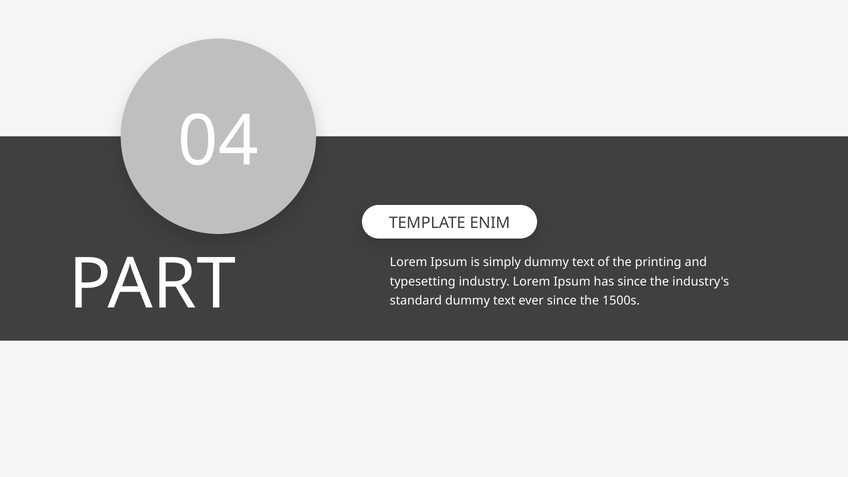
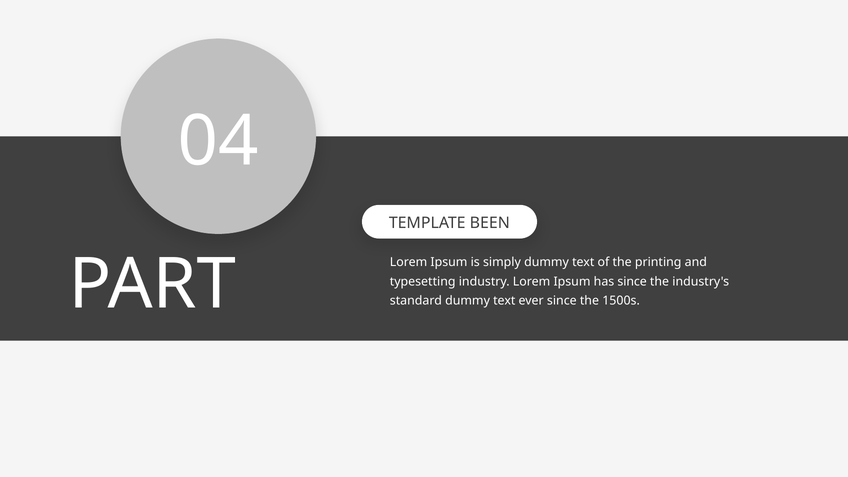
ENIM: ENIM -> BEEN
